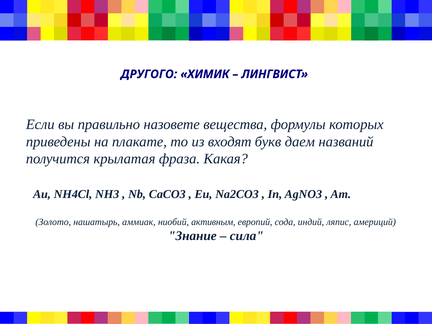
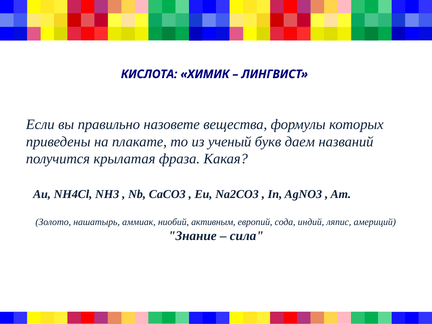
ДРУГОГО: ДРУГОГО -> КИСЛОТА
входят: входят -> ученый
